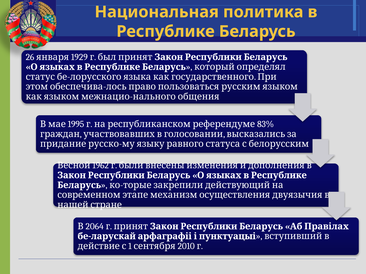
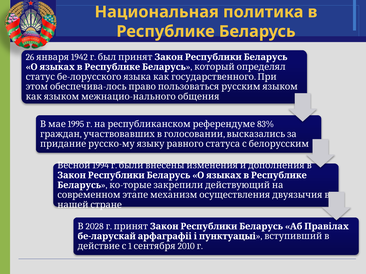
1929: 1929 -> 1942
1962: 1962 -> 1994
2064: 2064 -> 2028
